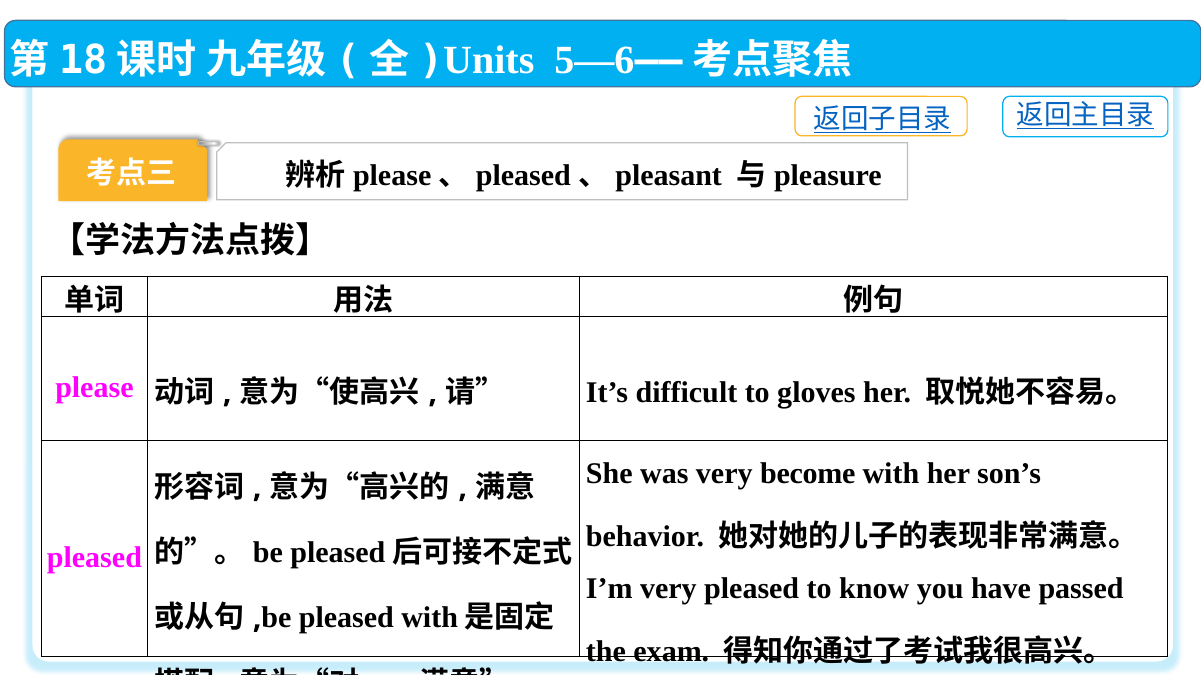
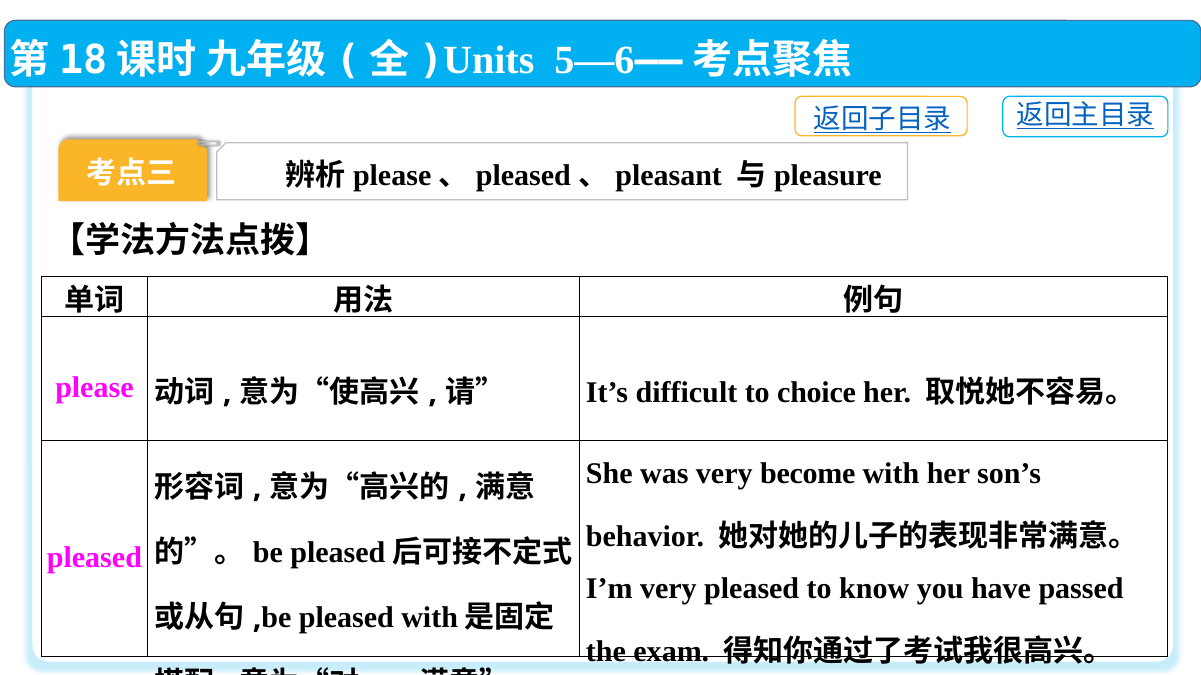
gloves: gloves -> choice
